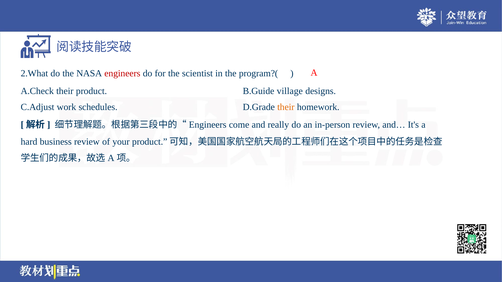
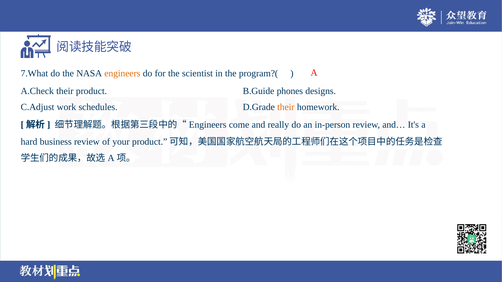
2.What: 2.What -> 7.What
engineers colour: red -> orange
village: village -> phones
